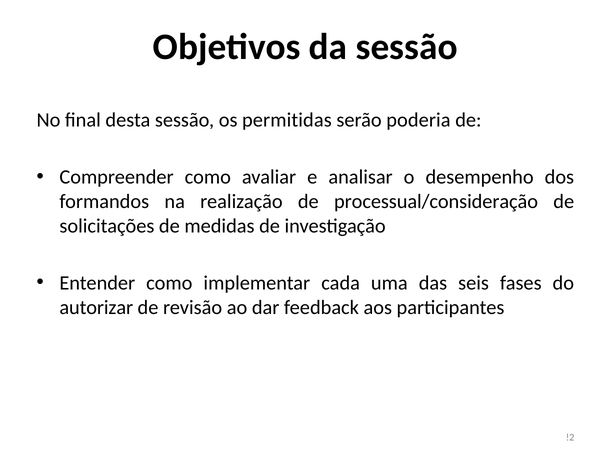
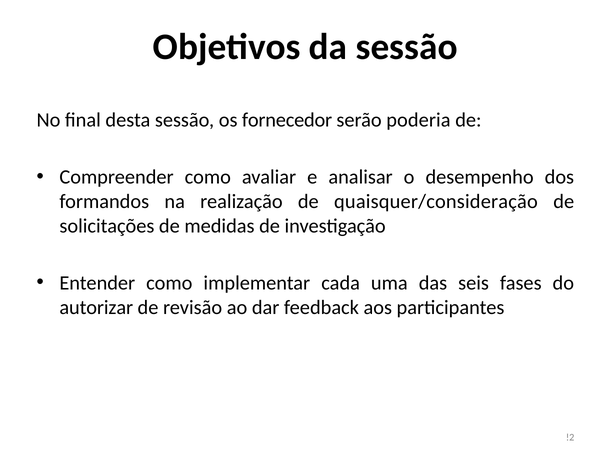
permitidas: permitidas -> fornecedor
processual/consideração: processual/consideração -> quaisquer/consideração
